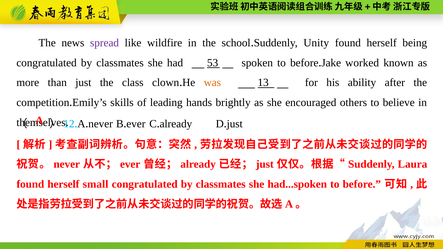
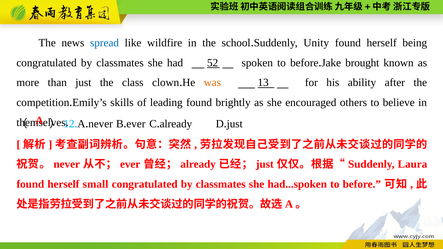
spread colour: purple -> blue
53: 53 -> 52
worked: worked -> brought
leading hands: hands -> found
